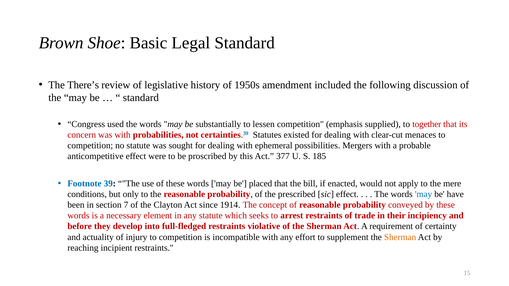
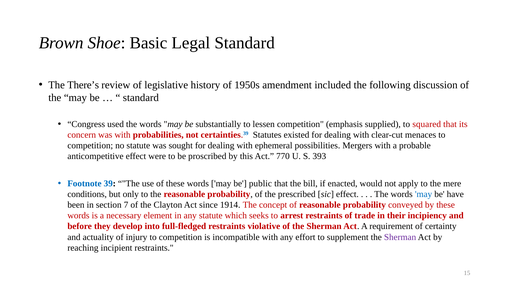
together: together -> squared
377: 377 -> 770
185: 185 -> 393
placed: placed -> public
Sherman at (400, 237) colour: orange -> purple
